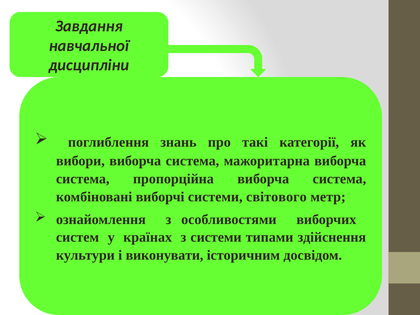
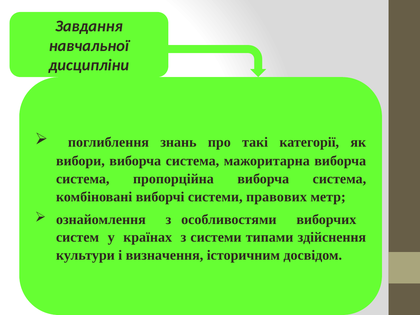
світового: світового -> правових
виконувати: виконувати -> визначення
